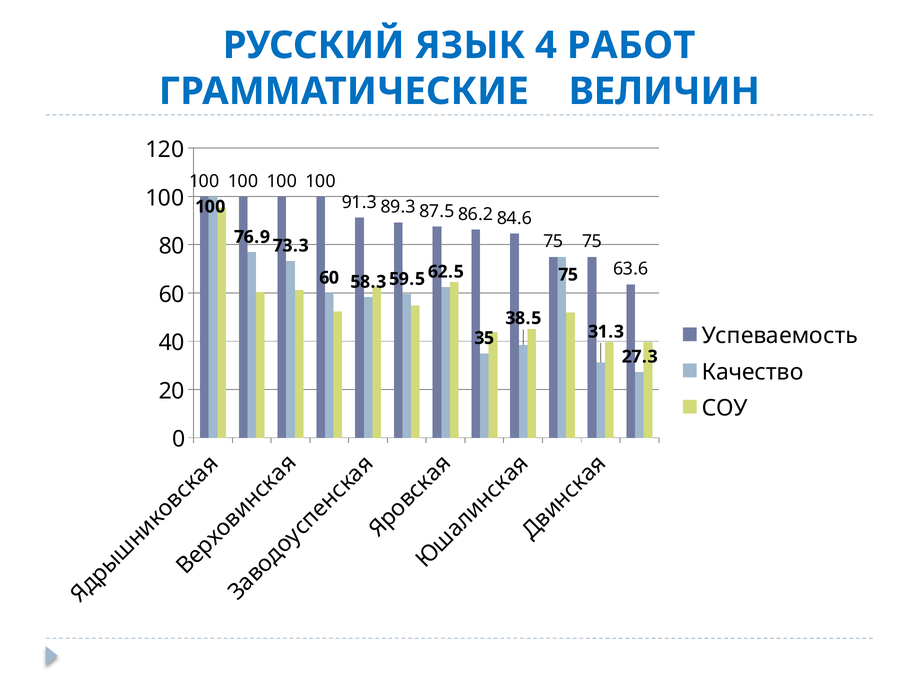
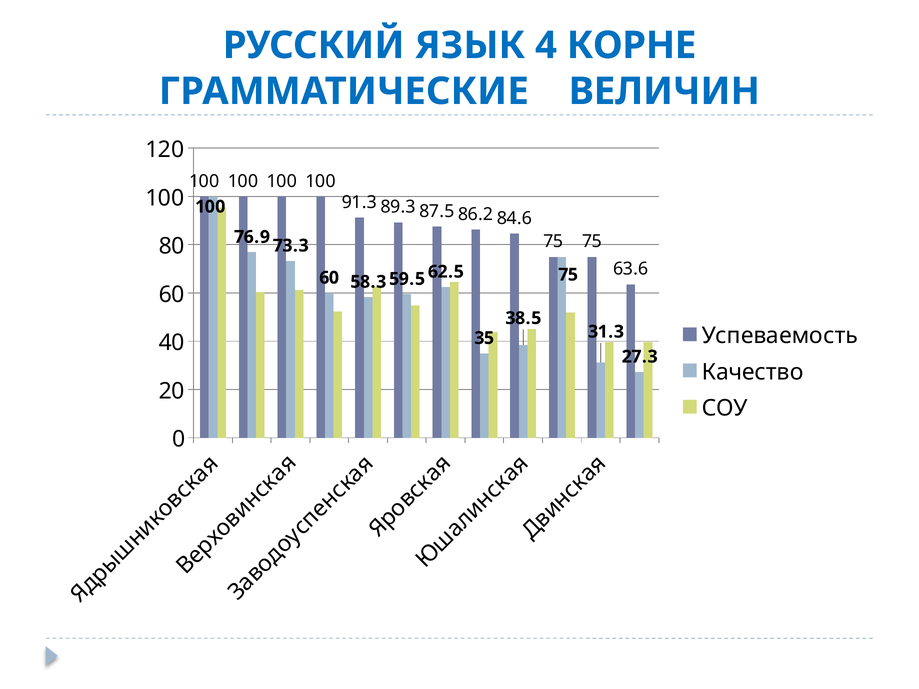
РАБОТ: РАБОТ -> КОРНЕ
